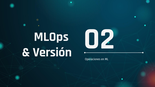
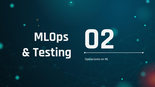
Versión: Versión -> Testing
